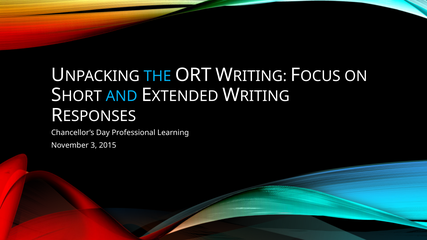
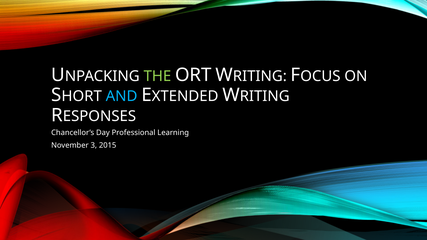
THE colour: light blue -> light green
